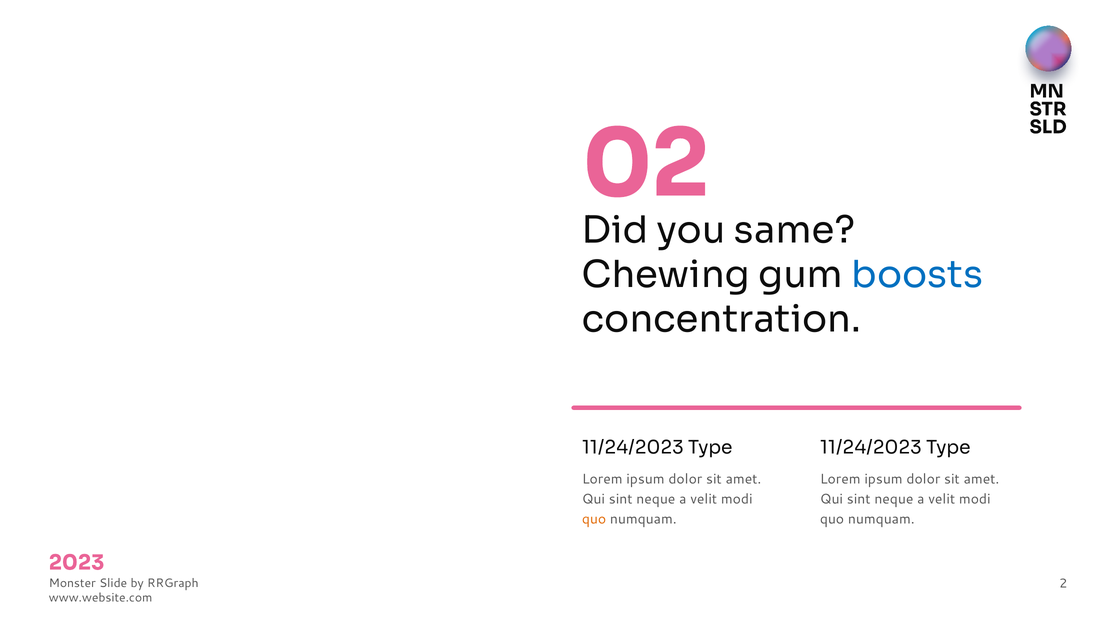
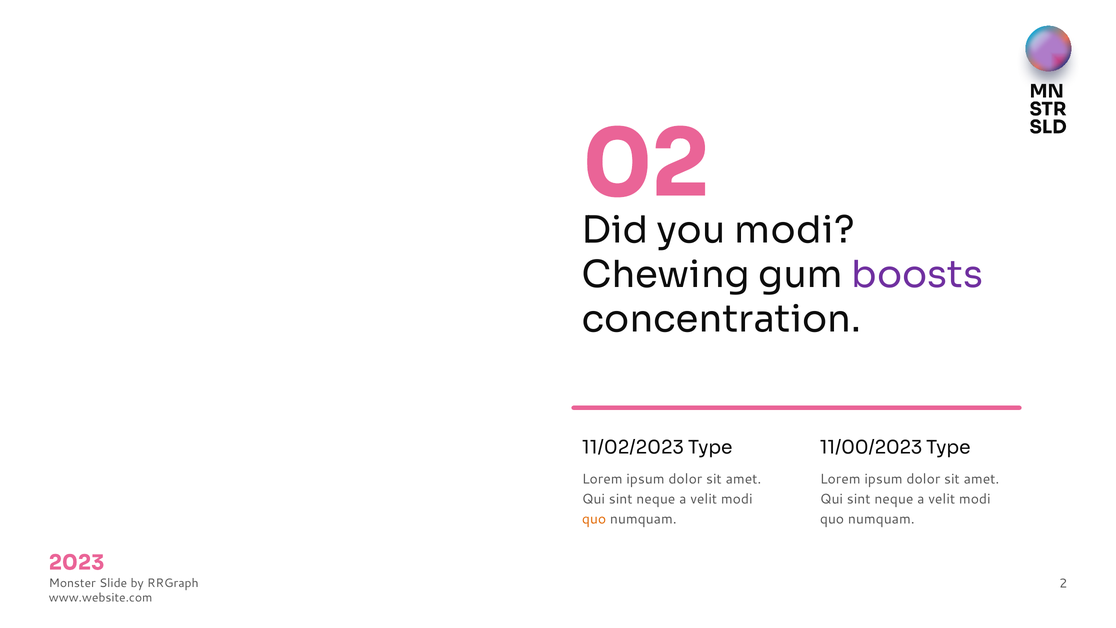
you same: same -> modi
boosts colour: blue -> purple
11/24/2023 at (633, 447): 11/24/2023 -> 11/02/2023
11/24/2023 at (871, 447): 11/24/2023 -> 11/00/2023
